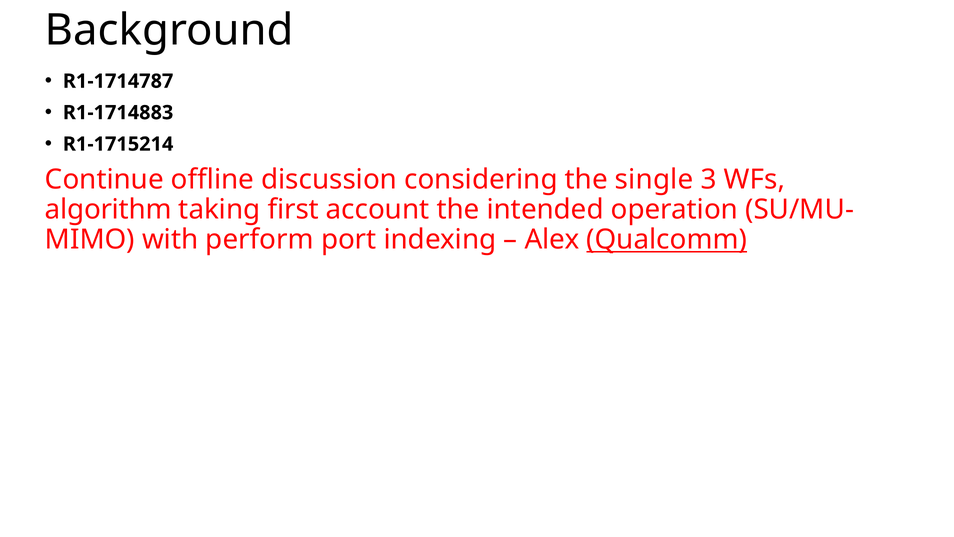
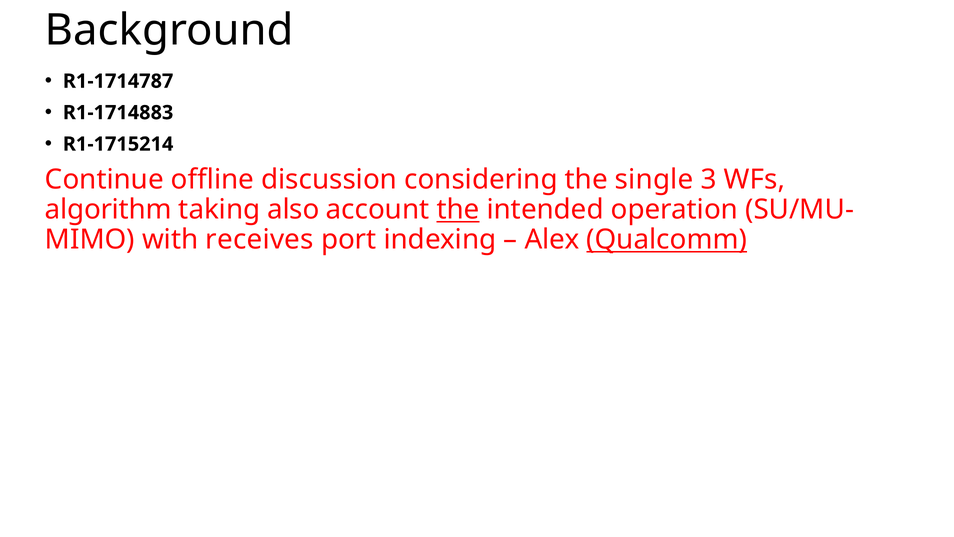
first: first -> also
the at (458, 210) underline: none -> present
perform: perform -> receives
